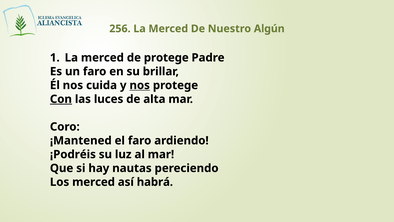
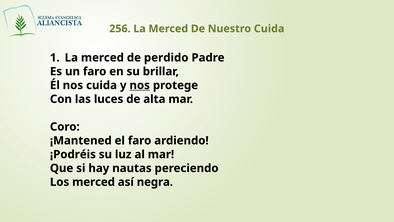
Nuestro Algún: Algún -> Cuida
de protege: protege -> perdido
Con underline: present -> none
habrá: habrá -> negra
